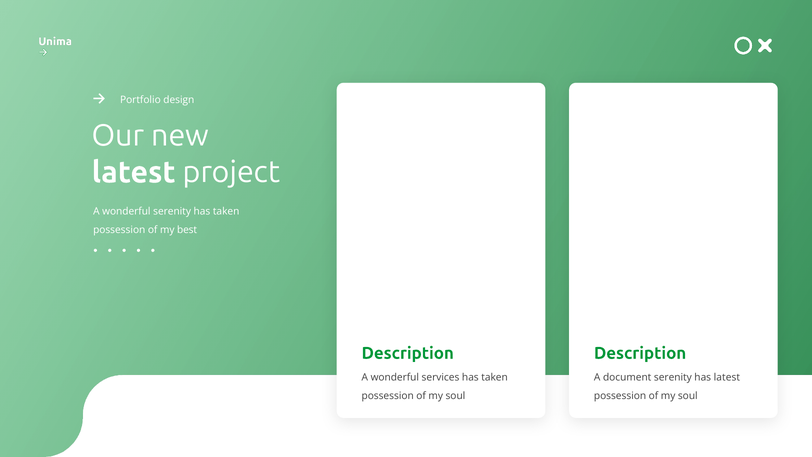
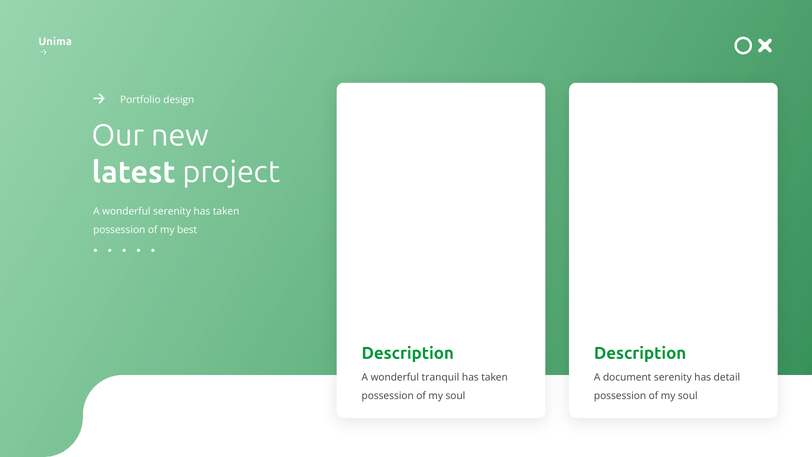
services: services -> tranquil
has latest: latest -> detail
